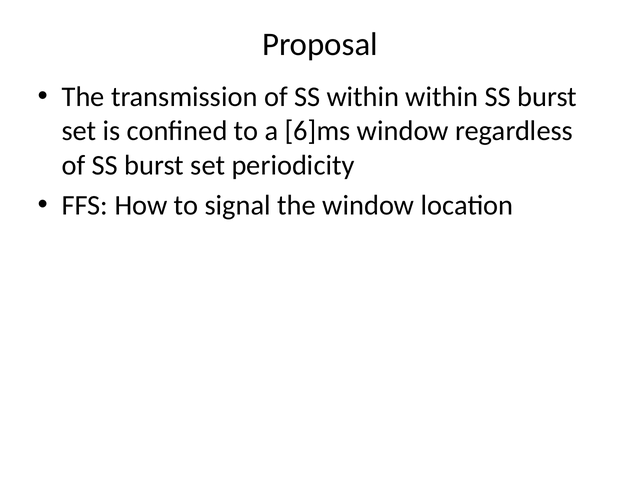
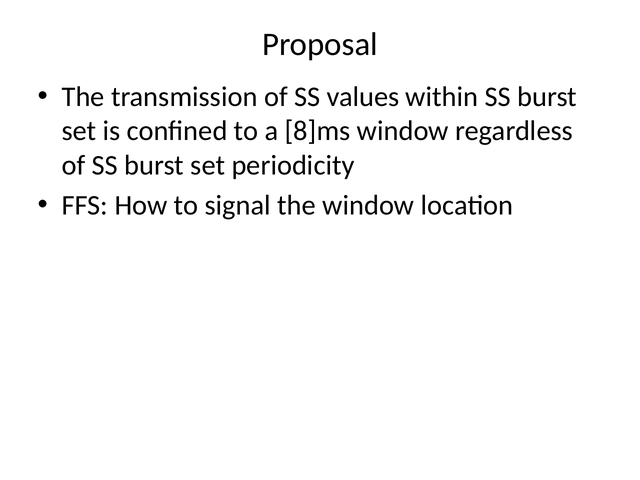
SS within: within -> values
6]ms: 6]ms -> 8]ms
